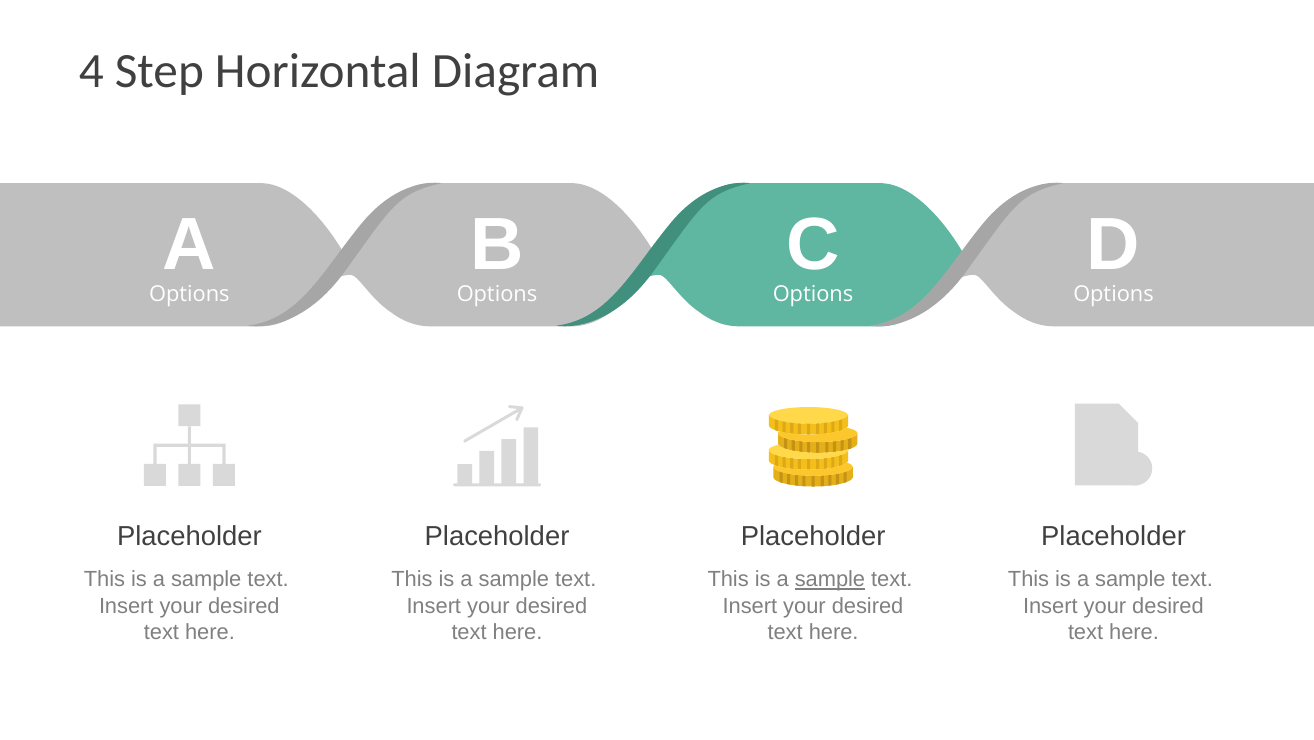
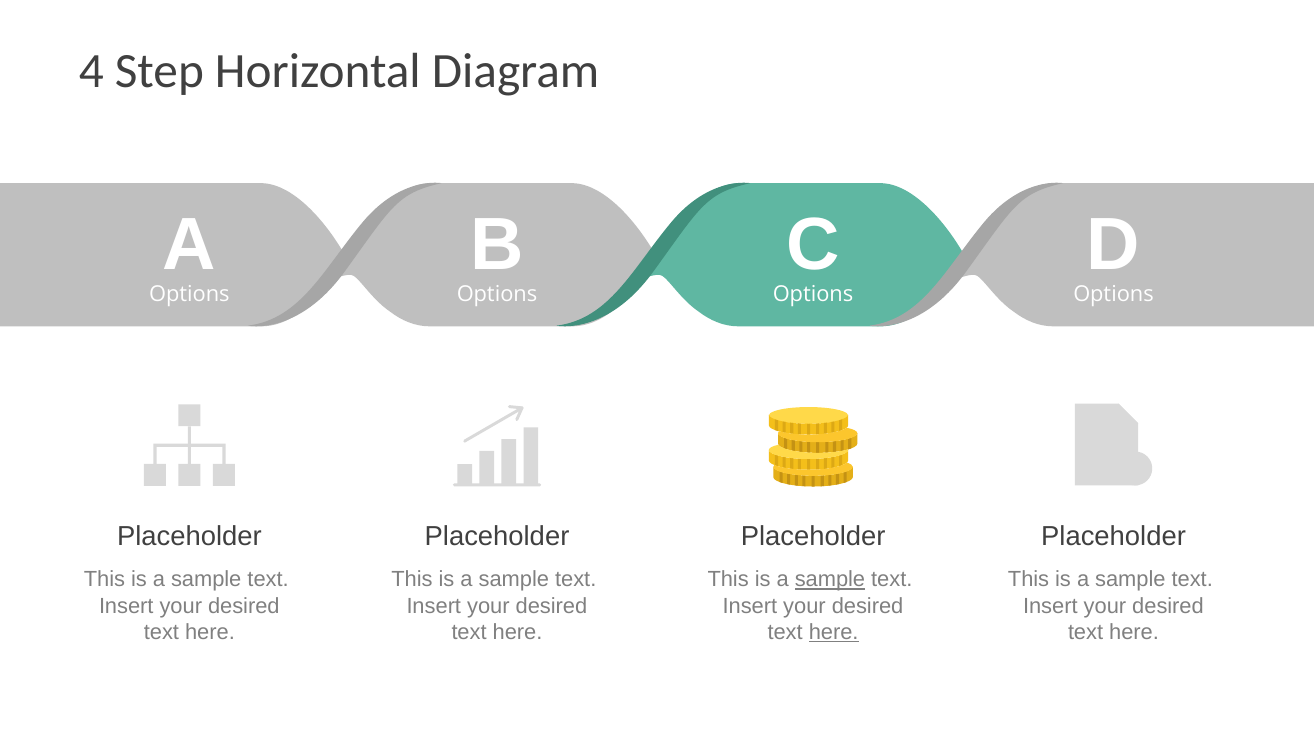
here at (834, 632) underline: none -> present
